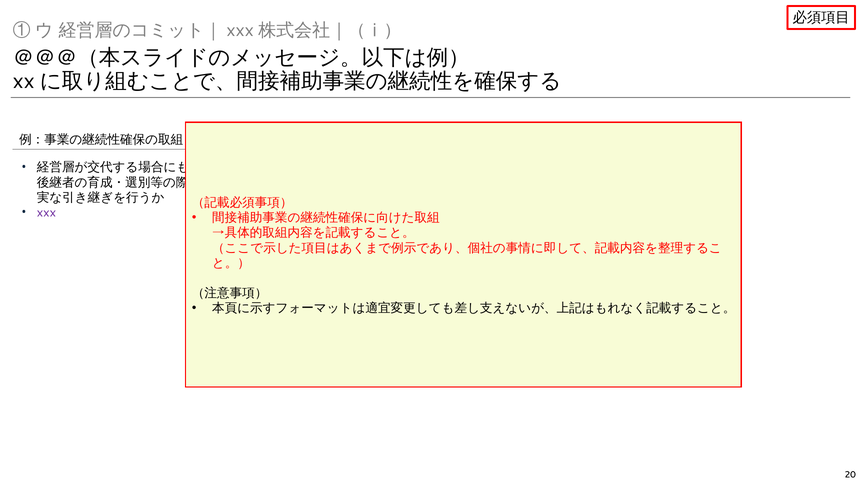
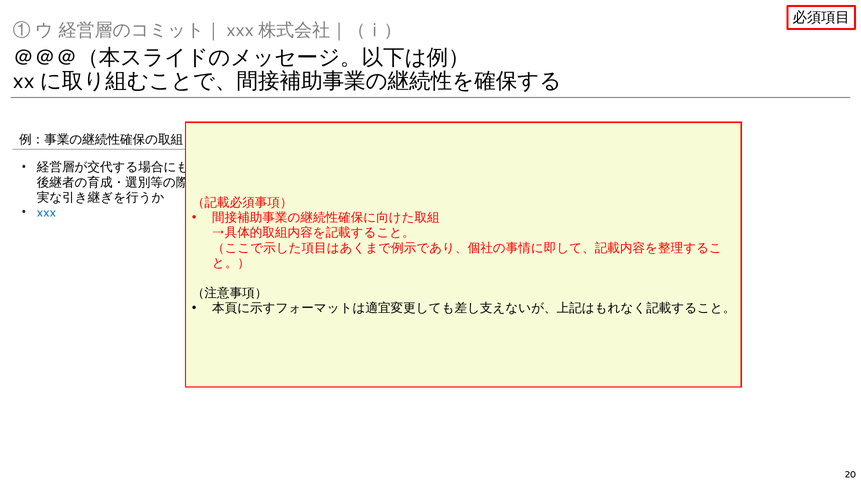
xxx colour: purple -> blue
